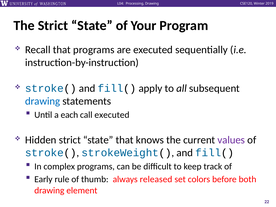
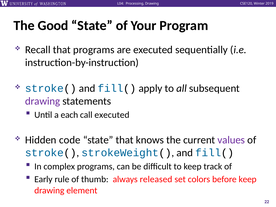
The Strict: Strict -> Good
drawing at (43, 101) colour: blue -> purple
Hidden strict: strict -> code
before both: both -> keep
